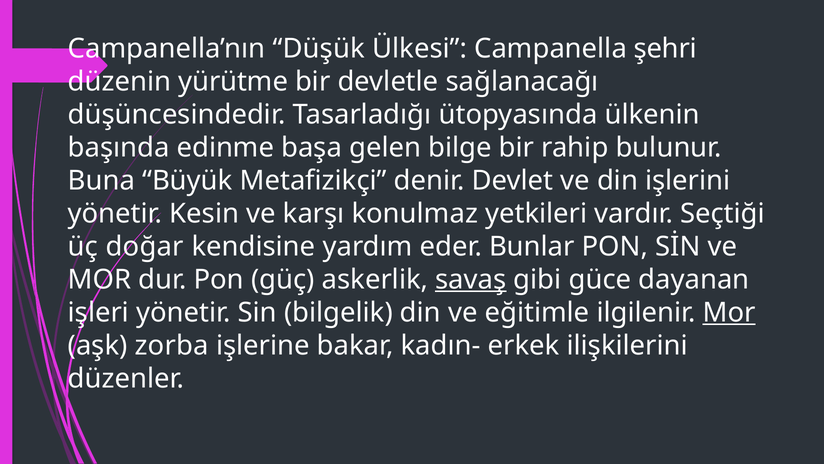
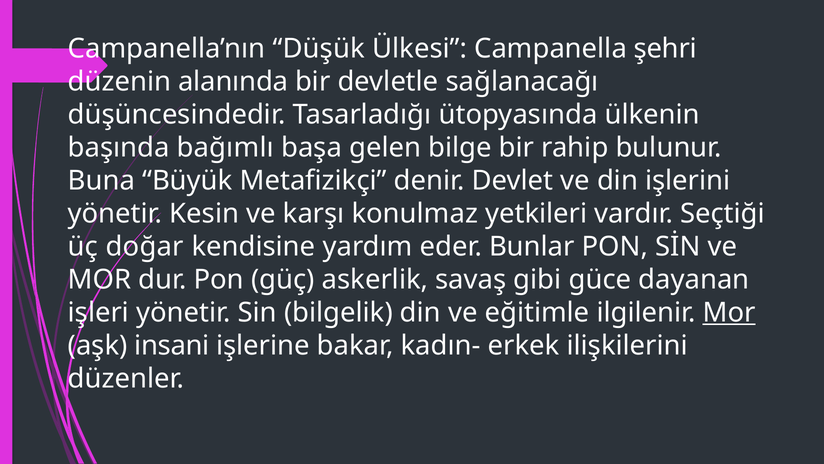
yürütme: yürütme -> alanında
edinme: edinme -> bağımlı
savaş underline: present -> none
zorba: zorba -> insani
